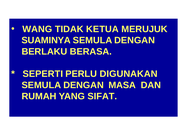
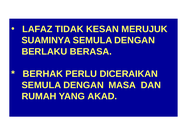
WANG: WANG -> LAFAZ
KETUA: KETUA -> KESAN
SEPERTI: SEPERTI -> BERHAK
DIGUNAKAN: DIGUNAKAN -> DICERAIKAN
SIFAT: SIFAT -> AKAD
